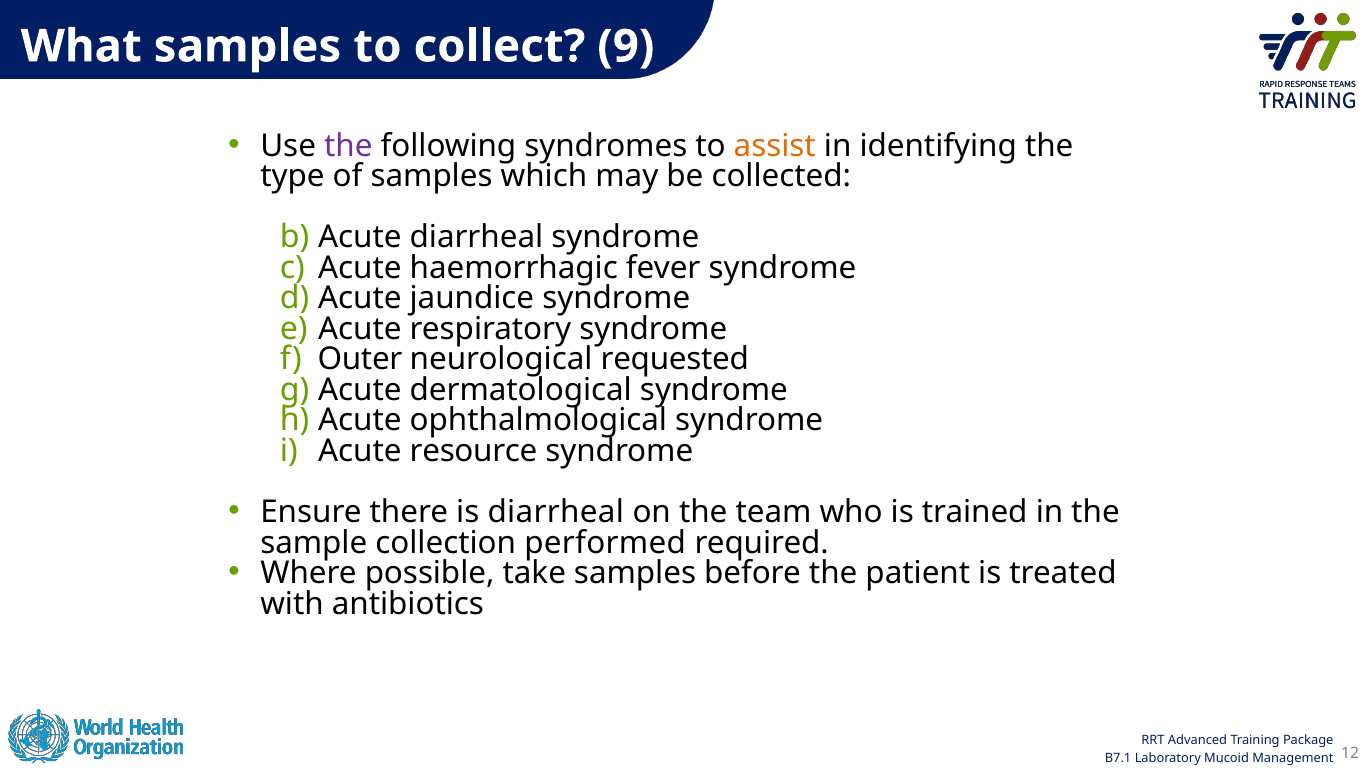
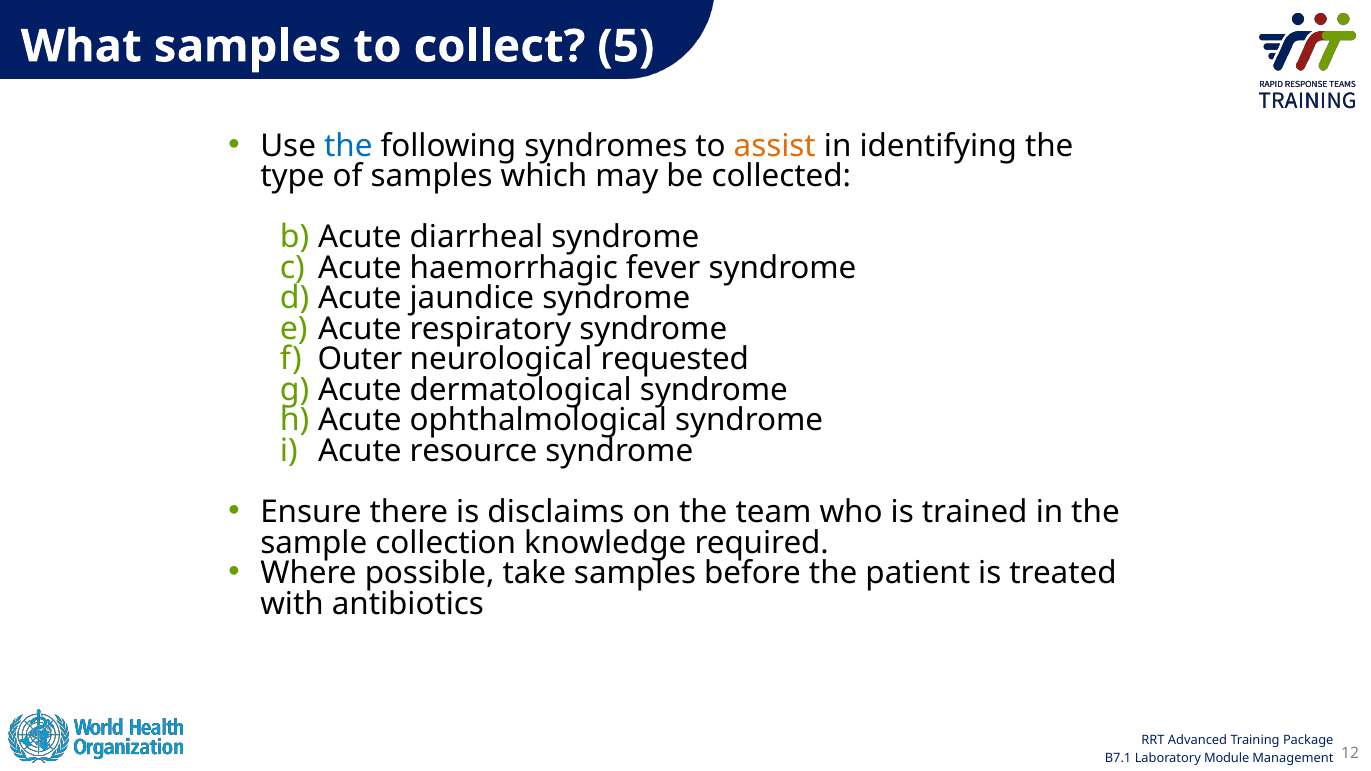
9: 9 -> 5
the at (348, 146) colour: purple -> blue
is diarrheal: diarrheal -> disclaims
performed: performed -> knowledge
Mucoid: Mucoid -> Module
